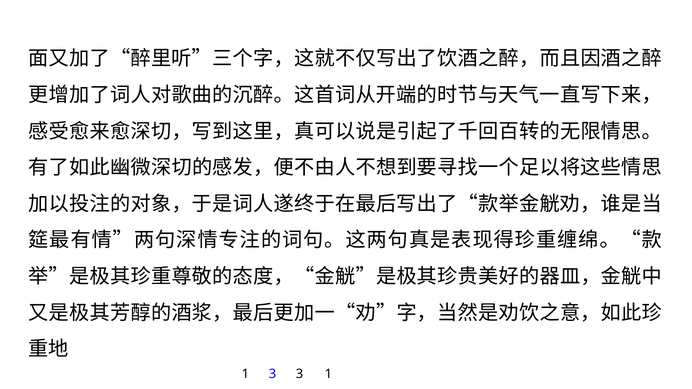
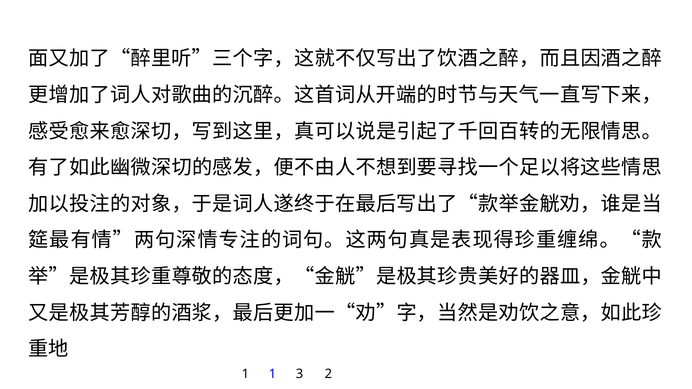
1 3: 3 -> 1
3 1: 1 -> 2
